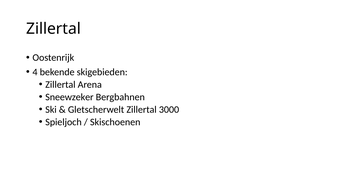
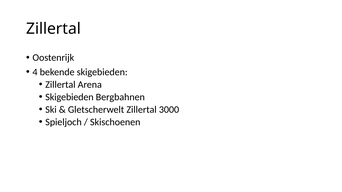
Sneewzeker at (69, 97): Sneewzeker -> Skigebieden
